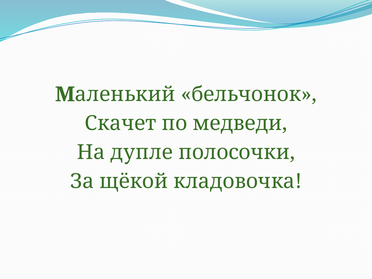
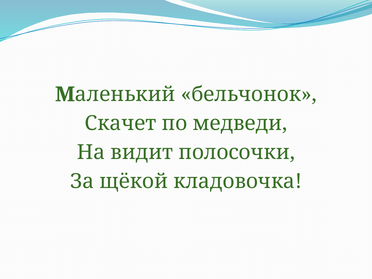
дупле: дупле -> видит
